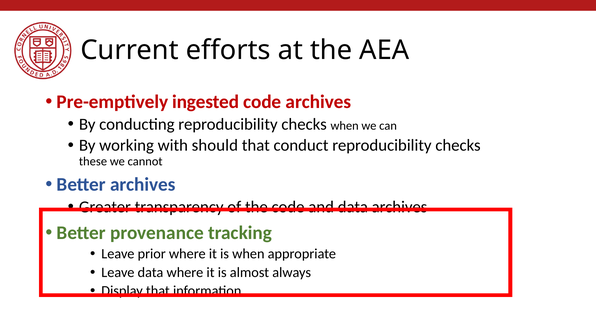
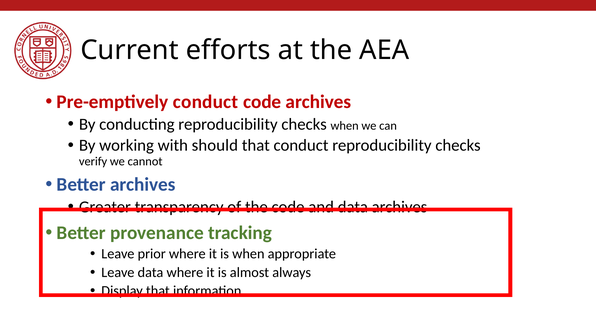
Pre-emptively ingested: ingested -> conduct
these: these -> verify
